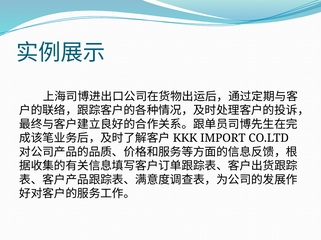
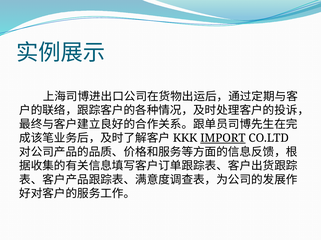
IMPORT underline: none -> present
